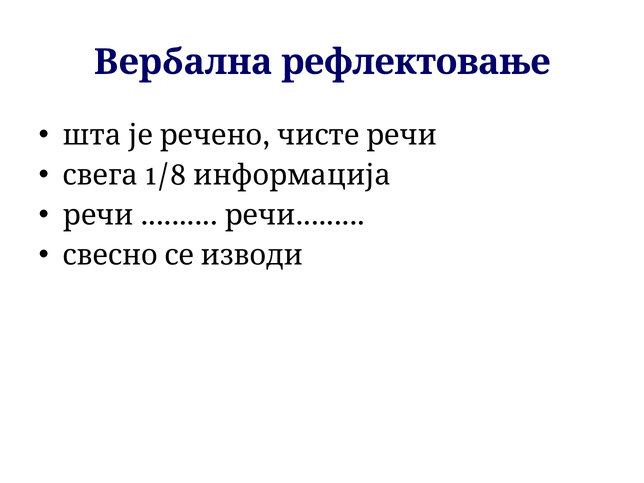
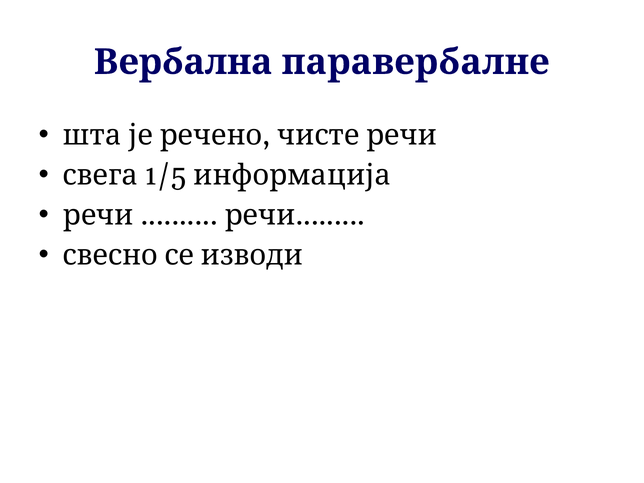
рефлектовање: рефлектовање -> паравербалне
1/8: 1/8 -> 1/5
